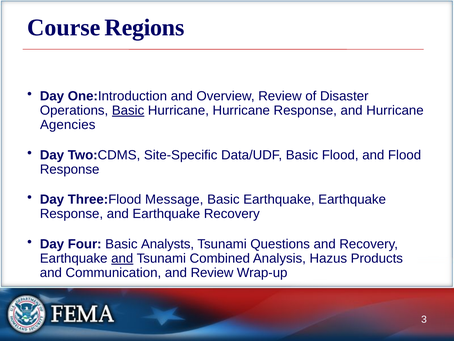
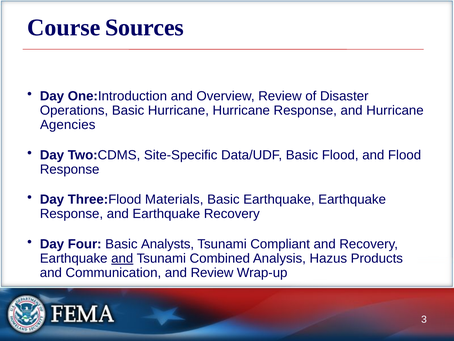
Regions: Regions -> Sources
Basic at (128, 110) underline: present -> none
Message: Message -> Materials
Questions: Questions -> Compliant
